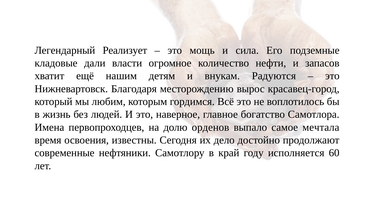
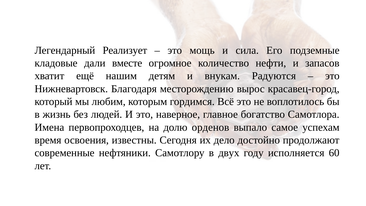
власти: власти -> вместе
мечтала: мечтала -> успехам
край: край -> двух
